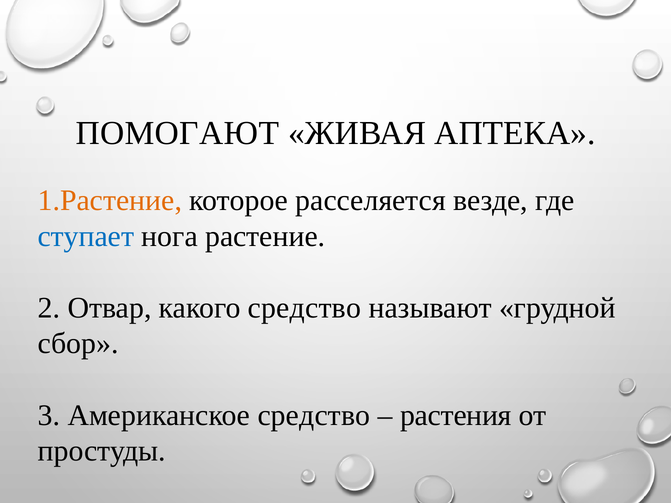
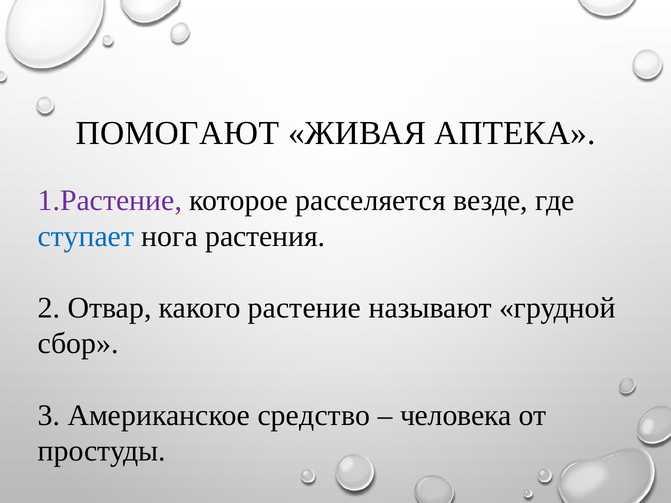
1.Растение colour: orange -> purple
растение: растение -> растения
какого средство: средство -> растение
растения: растения -> человека
